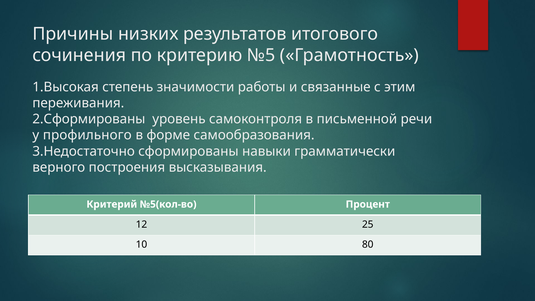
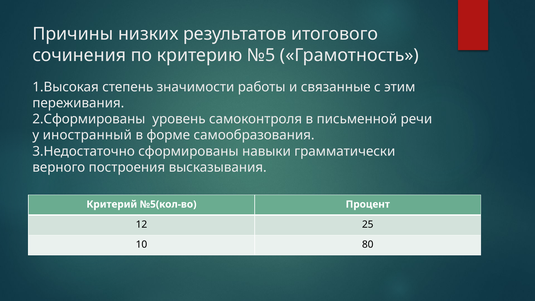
профильного: профильного -> иностранный
